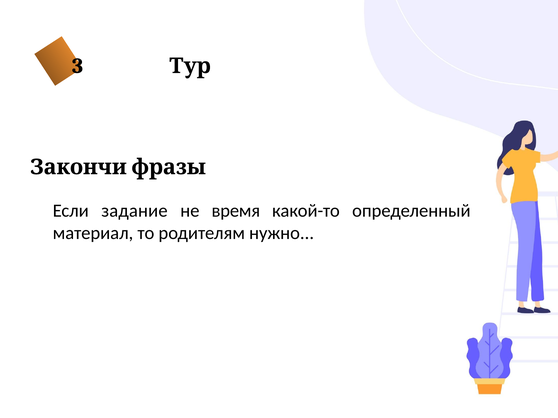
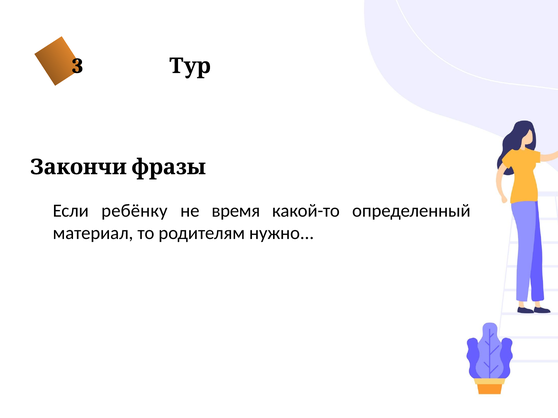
задание: задание -> ребёнку
